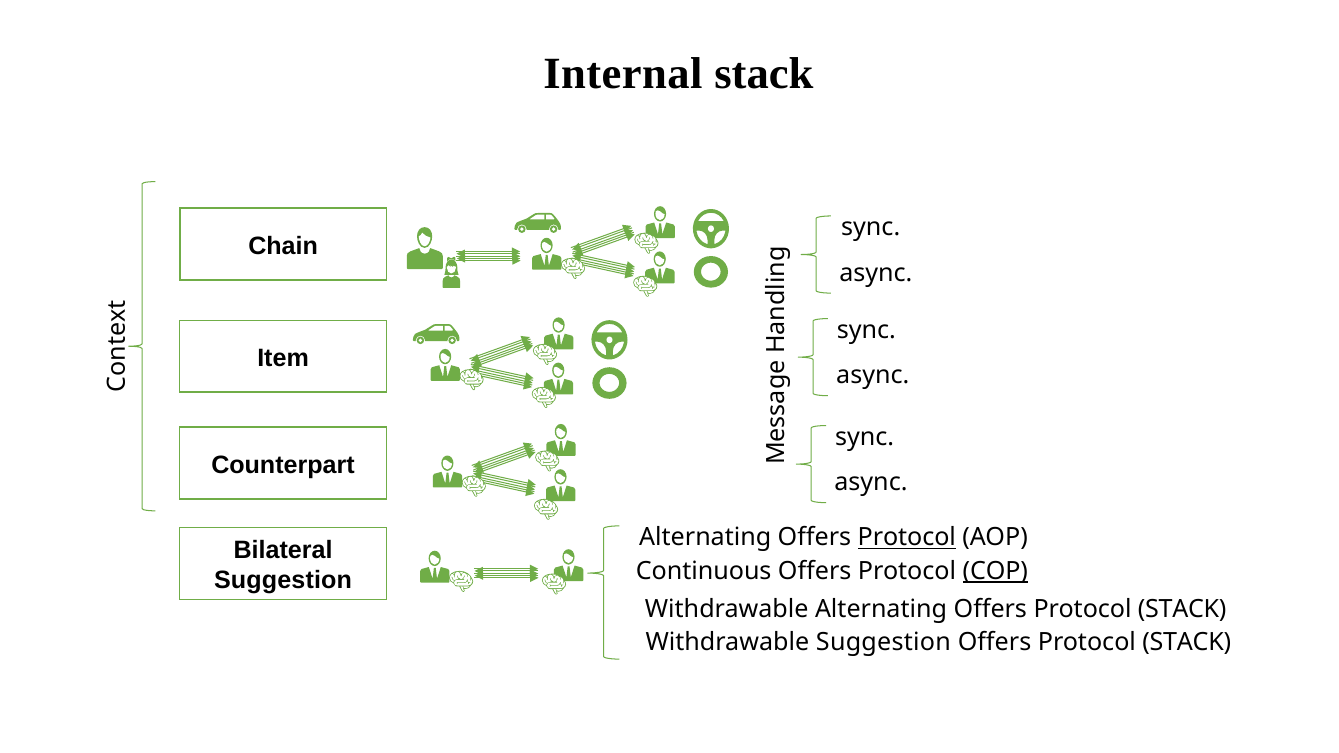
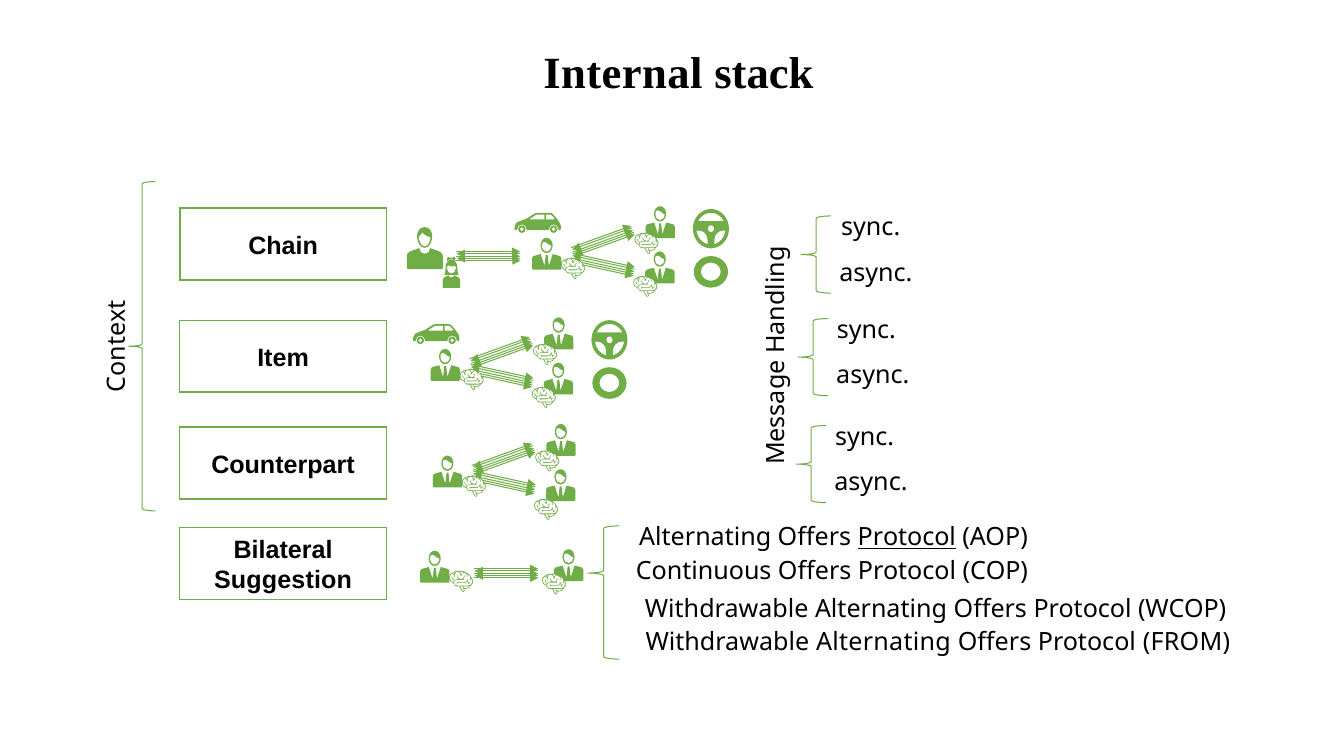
COP underline: present -> none
Alternating Offers Protocol STACK: STACK -> WCOP
Suggestion at (883, 643): Suggestion -> Alternating
STACK at (1187, 643): STACK -> FROM
